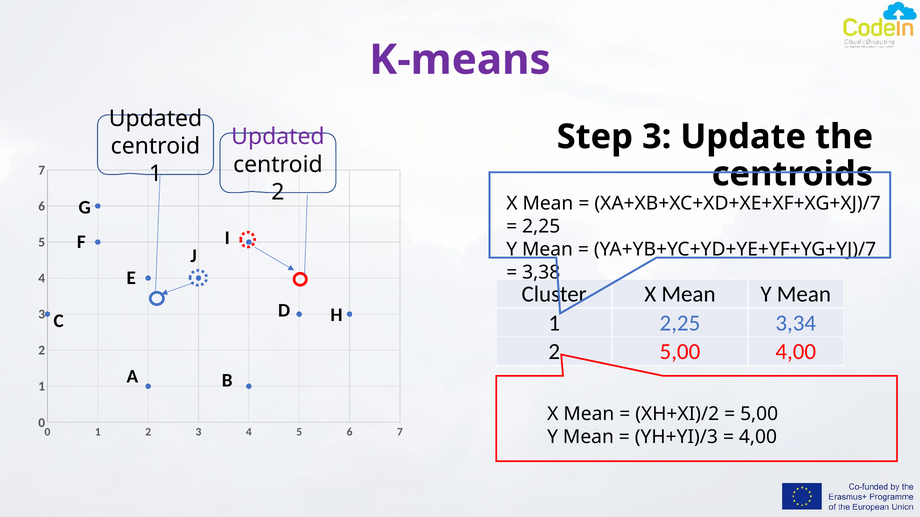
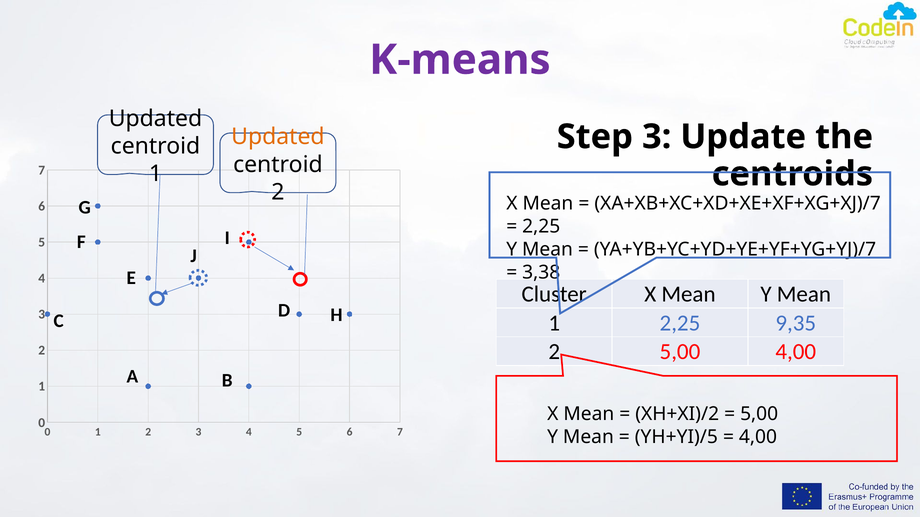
Updated at (278, 137) colour: purple -> orange
3,34: 3,34 -> 9,35
YH+YI)/3: YH+YI)/3 -> YH+YI)/5
